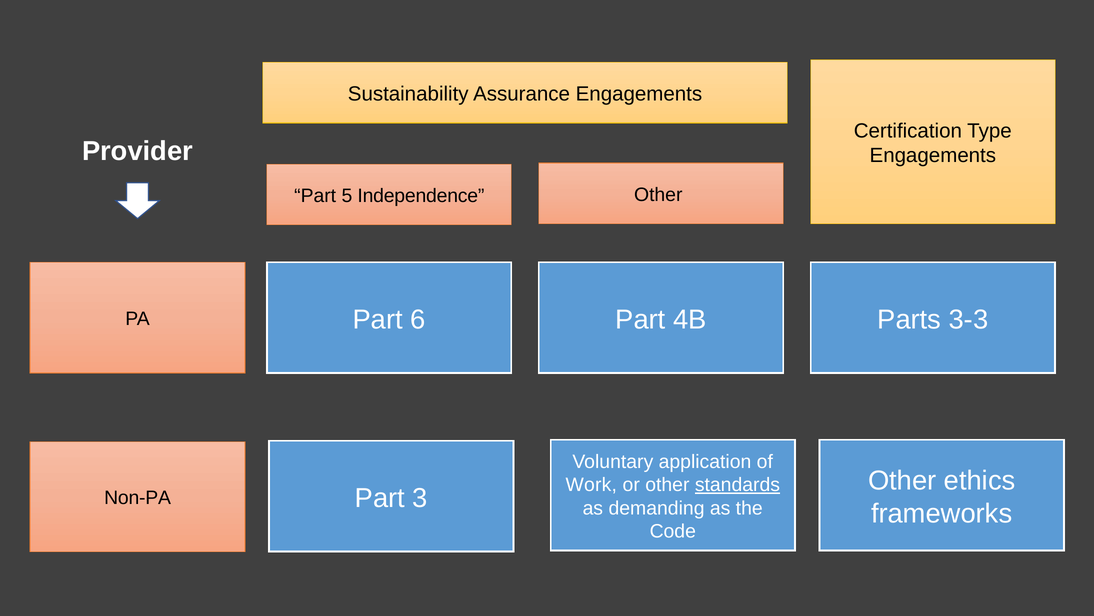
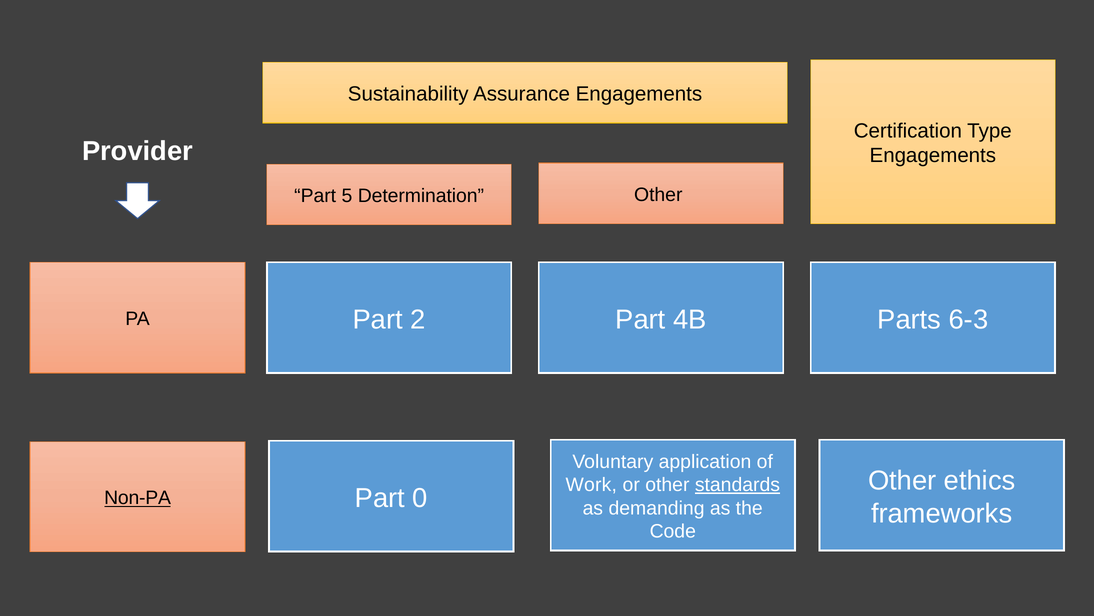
Independence: Independence -> Determination
6: 6 -> 2
3-3: 3-3 -> 6-3
3: 3 -> 0
Non-PA underline: none -> present
